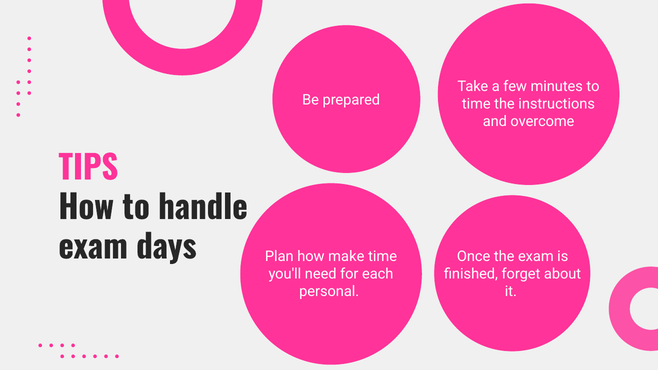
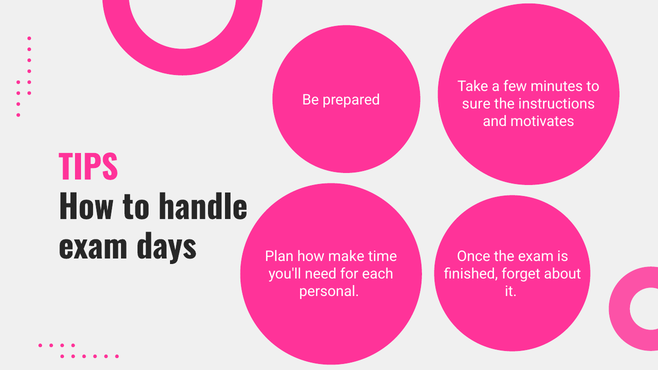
time at (476, 104): time -> sure
overcome: overcome -> motivates
